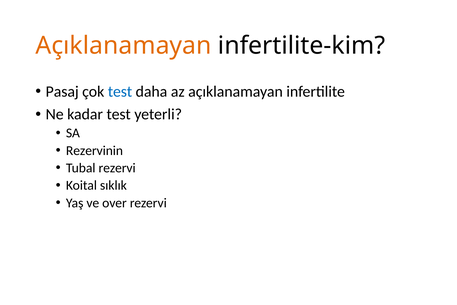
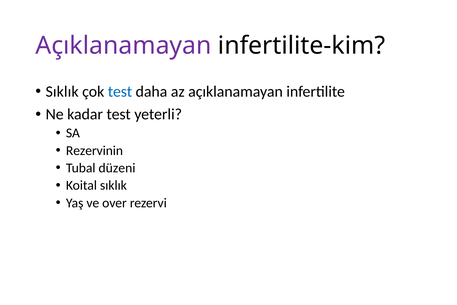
Açıklanamayan at (123, 45) colour: orange -> purple
Pasaj at (62, 92): Pasaj -> Sıklık
Tubal rezervi: rezervi -> düzeni
